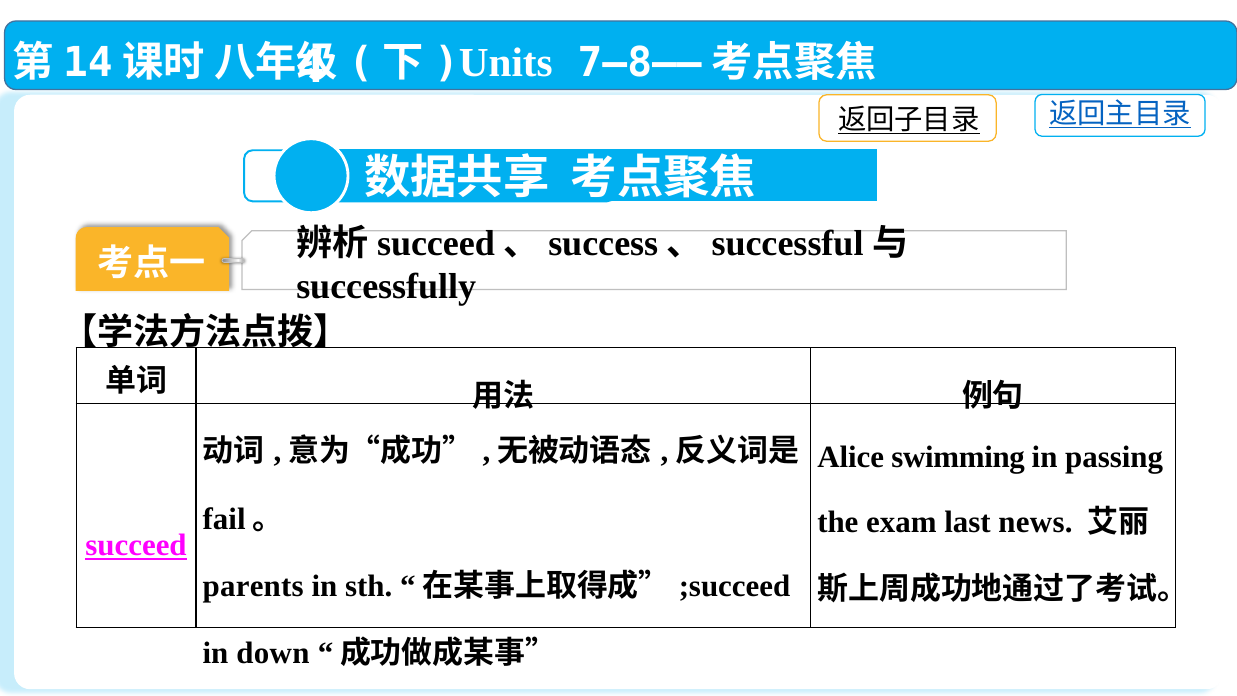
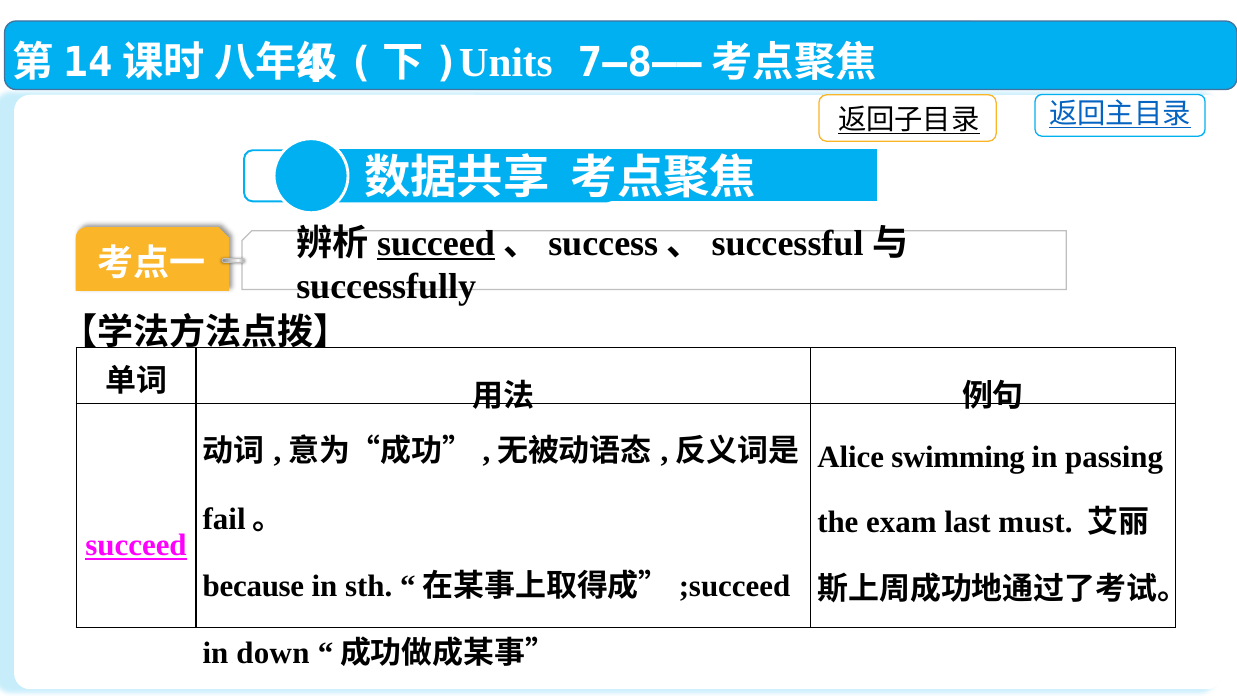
succeed at (436, 243) underline: none -> present
news: news -> must
parents: parents -> because
